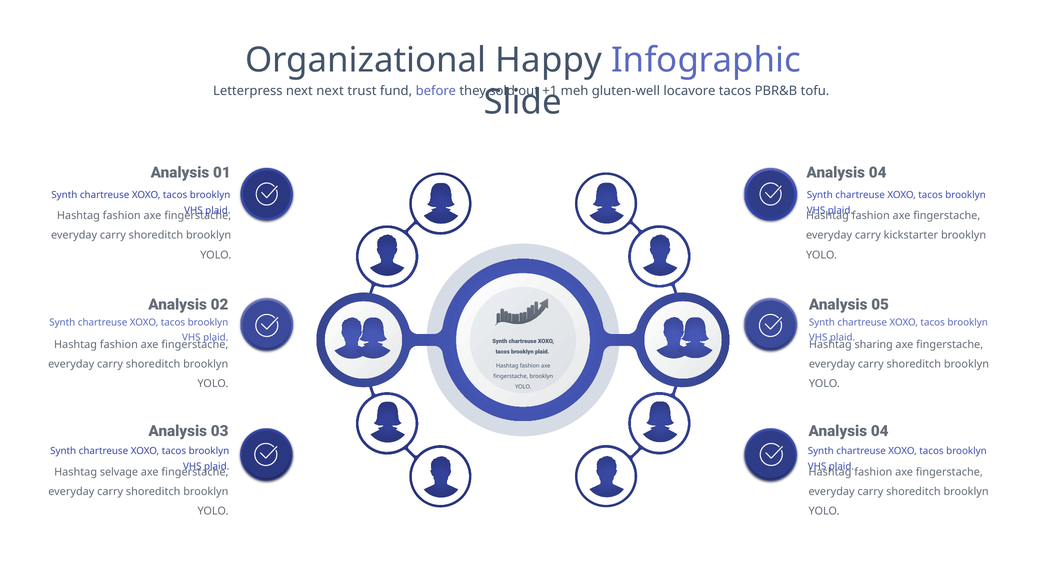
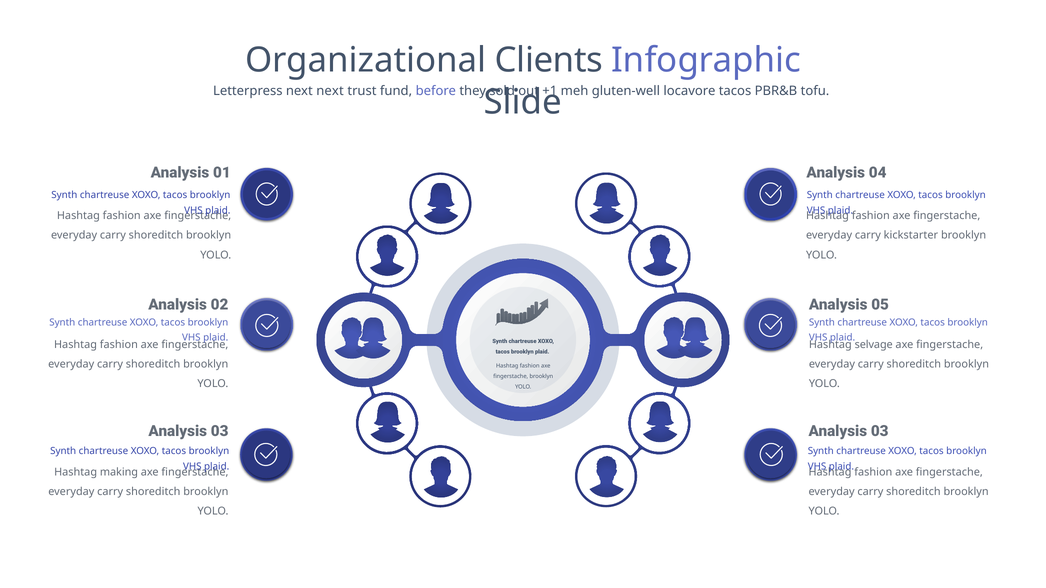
Happy: Happy -> Clients
sharing: sharing -> selvage
04 at (880, 432): 04 -> 03
selvage: selvage -> making
